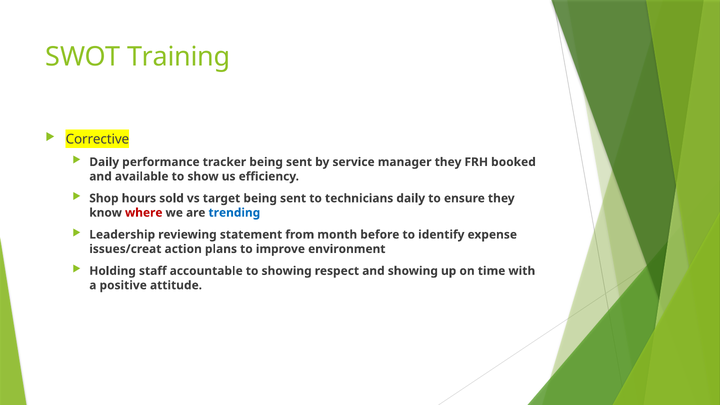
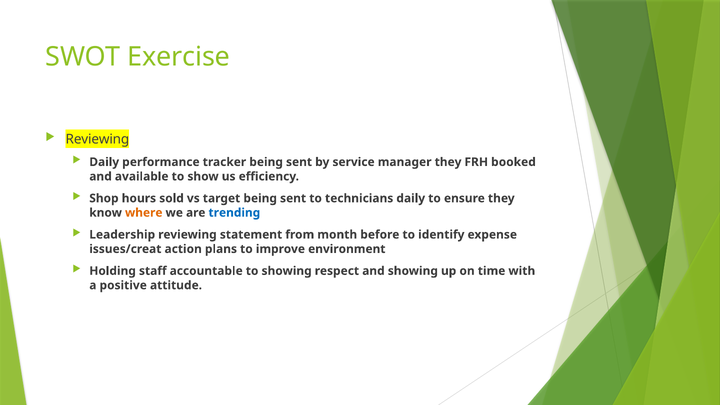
Training: Training -> Exercise
Corrective at (97, 139): Corrective -> Reviewing
where colour: red -> orange
